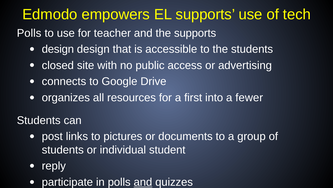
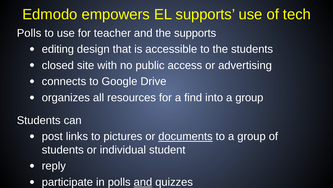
design at (58, 49): design -> editing
first: first -> find
into a fewer: fewer -> group
documents underline: none -> present
